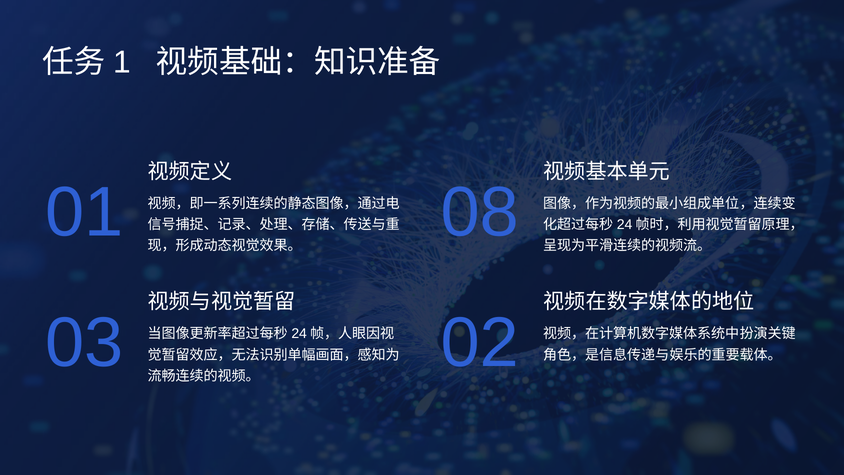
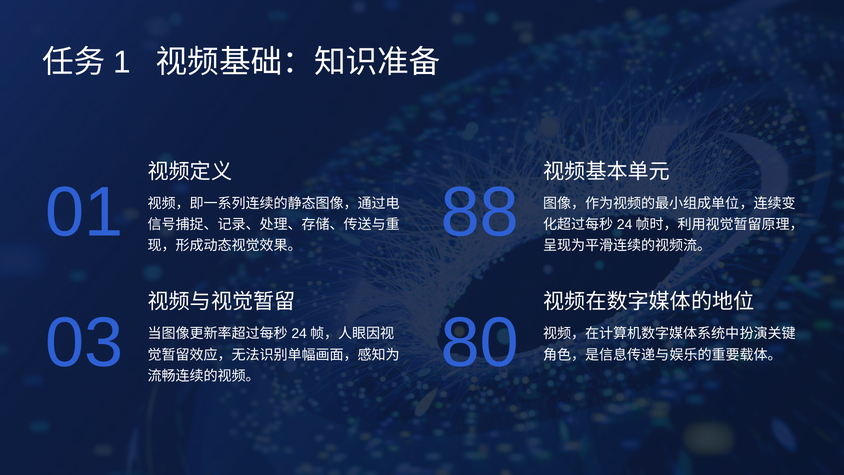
08: 08 -> 88
02: 02 -> 80
